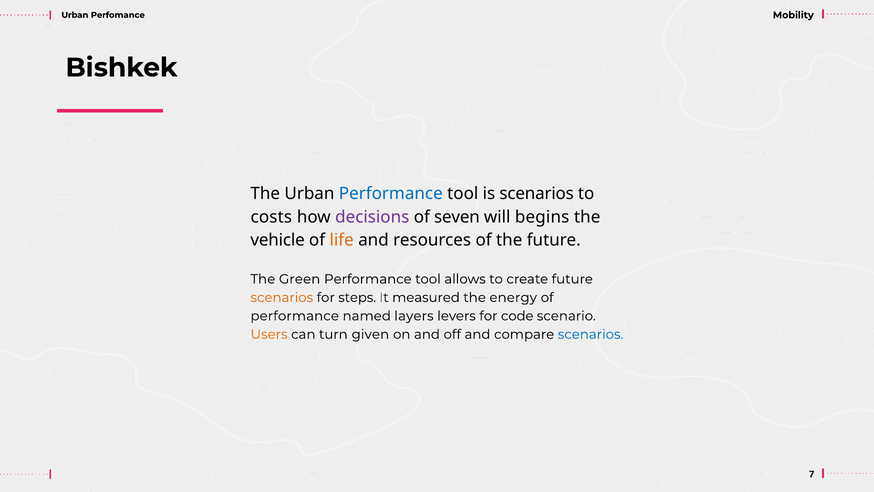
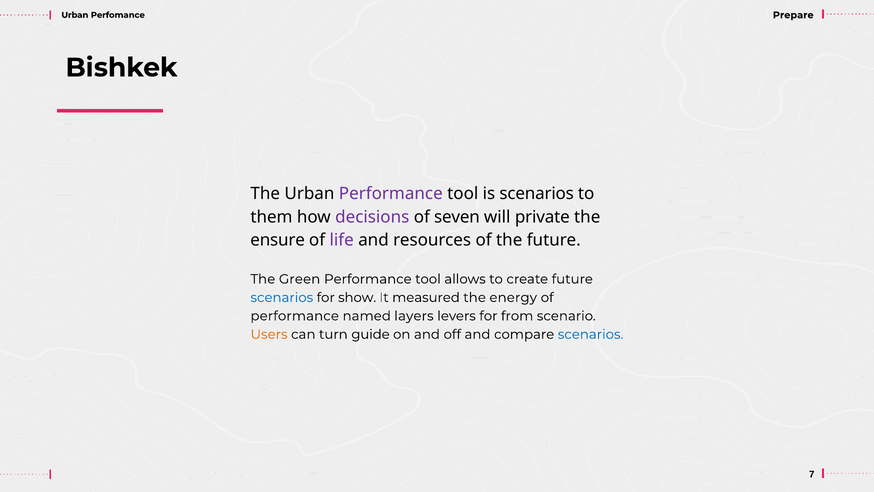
Mobility: Mobility -> Prepare
Performance at (391, 193) colour: blue -> purple
costs: costs -> them
begins: begins -> private
vehicle: vehicle -> ensure
life colour: orange -> purple
scenarios at (282, 297) colour: orange -> blue
steps: steps -> show
code: code -> from
given: given -> guide
